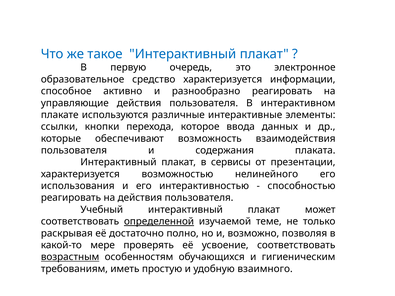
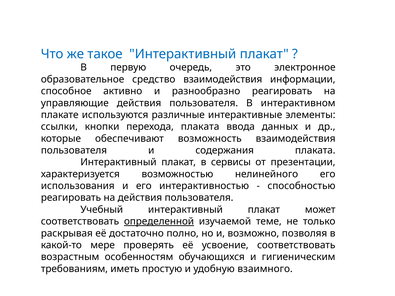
средство характеризуется: характеризуется -> взаимодействия
перехода которое: которое -> плаката
возрастным underline: present -> none
